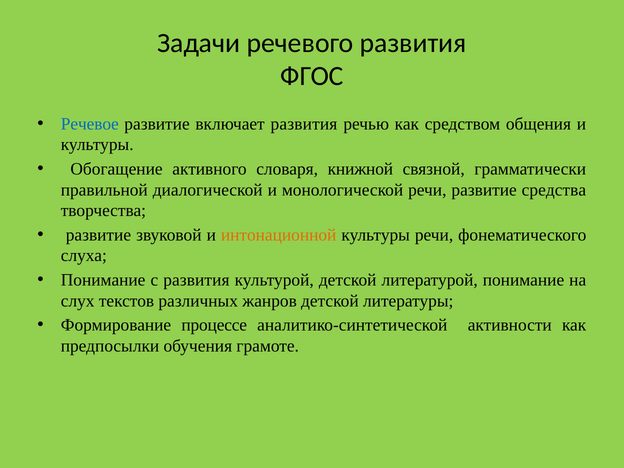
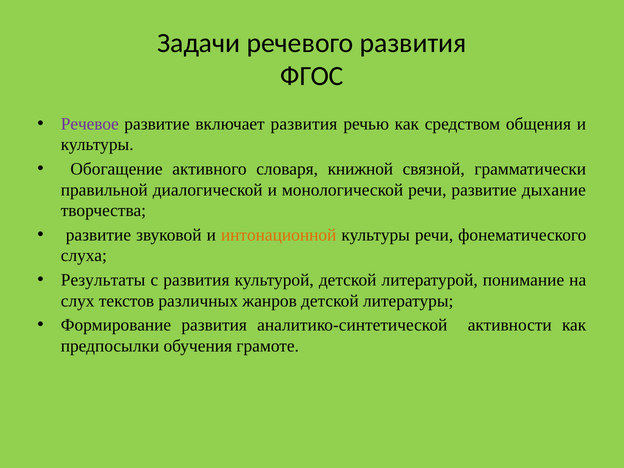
Речевое colour: blue -> purple
средства: средства -> дыхание
Понимание at (103, 280): Понимание -> Результаты
Формирование процессе: процессе -> развития
